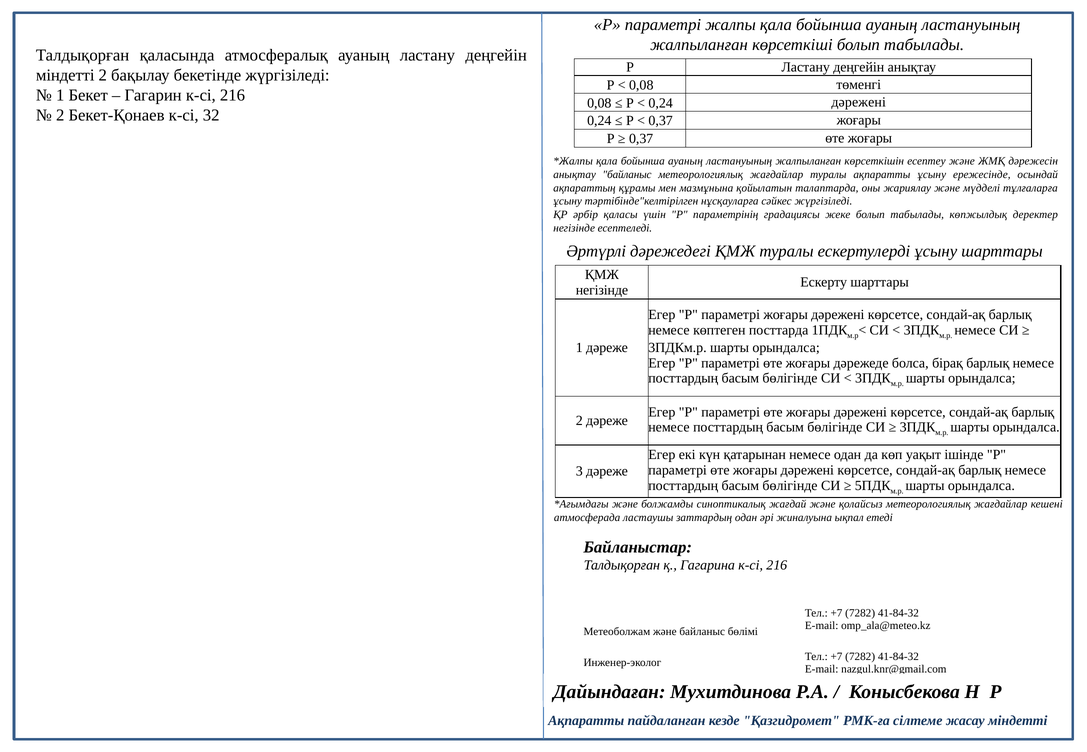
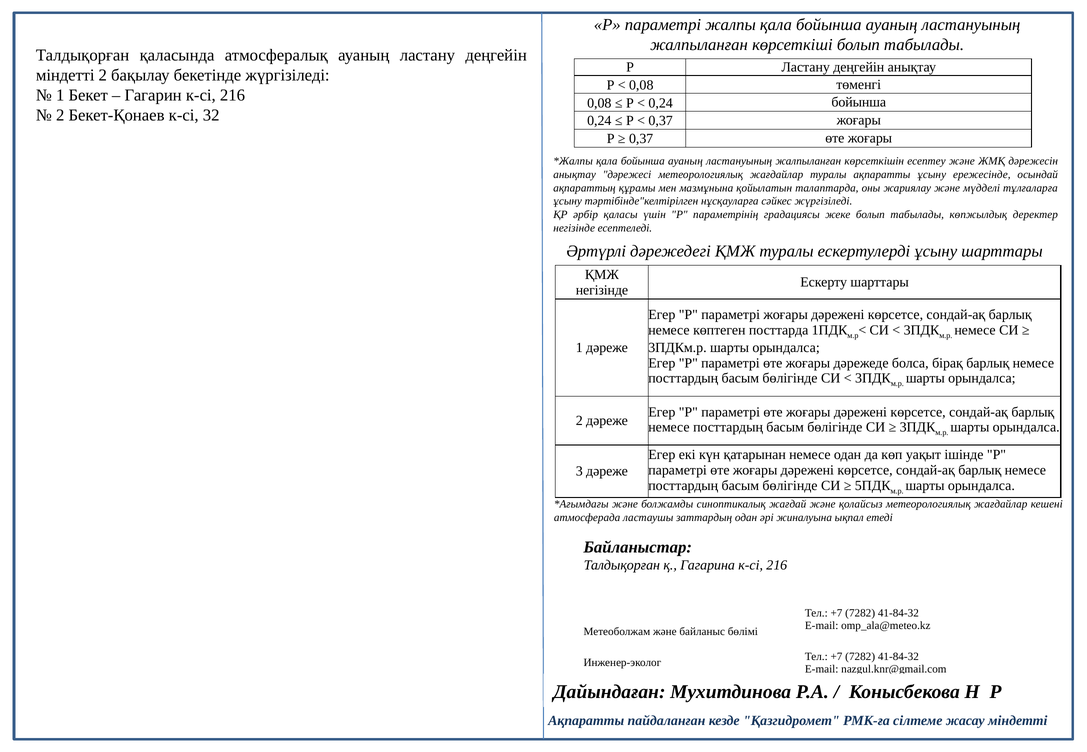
0,24 дәрежені: дәрежені -> бойынша
анықтау байланыс: байланыс -> дәрежесі
